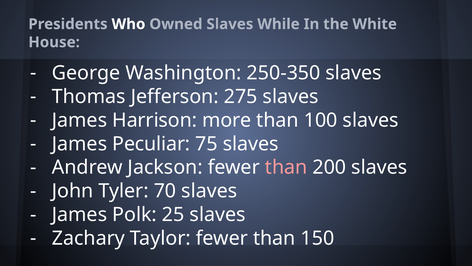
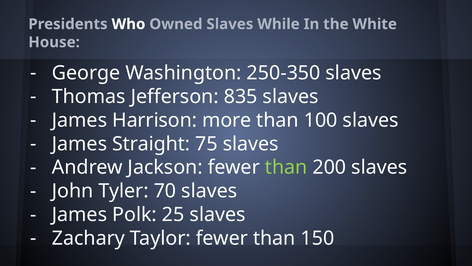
275: 275 -> 835
Peculiar: Peculiar -> Straight
than at (286, 167) colour: pink -> light green
